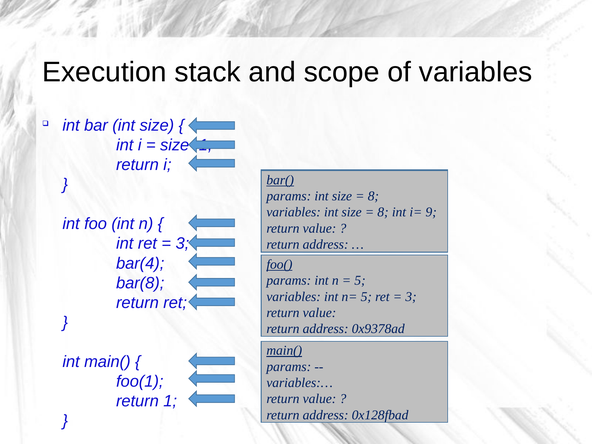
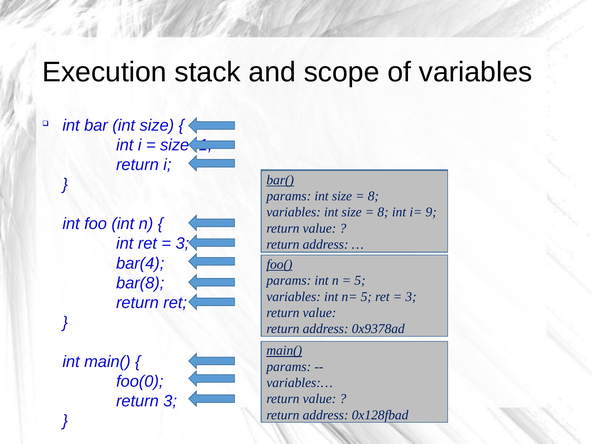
foo(1: foo(1 -> foo(0
return 1: 1 -> 3
